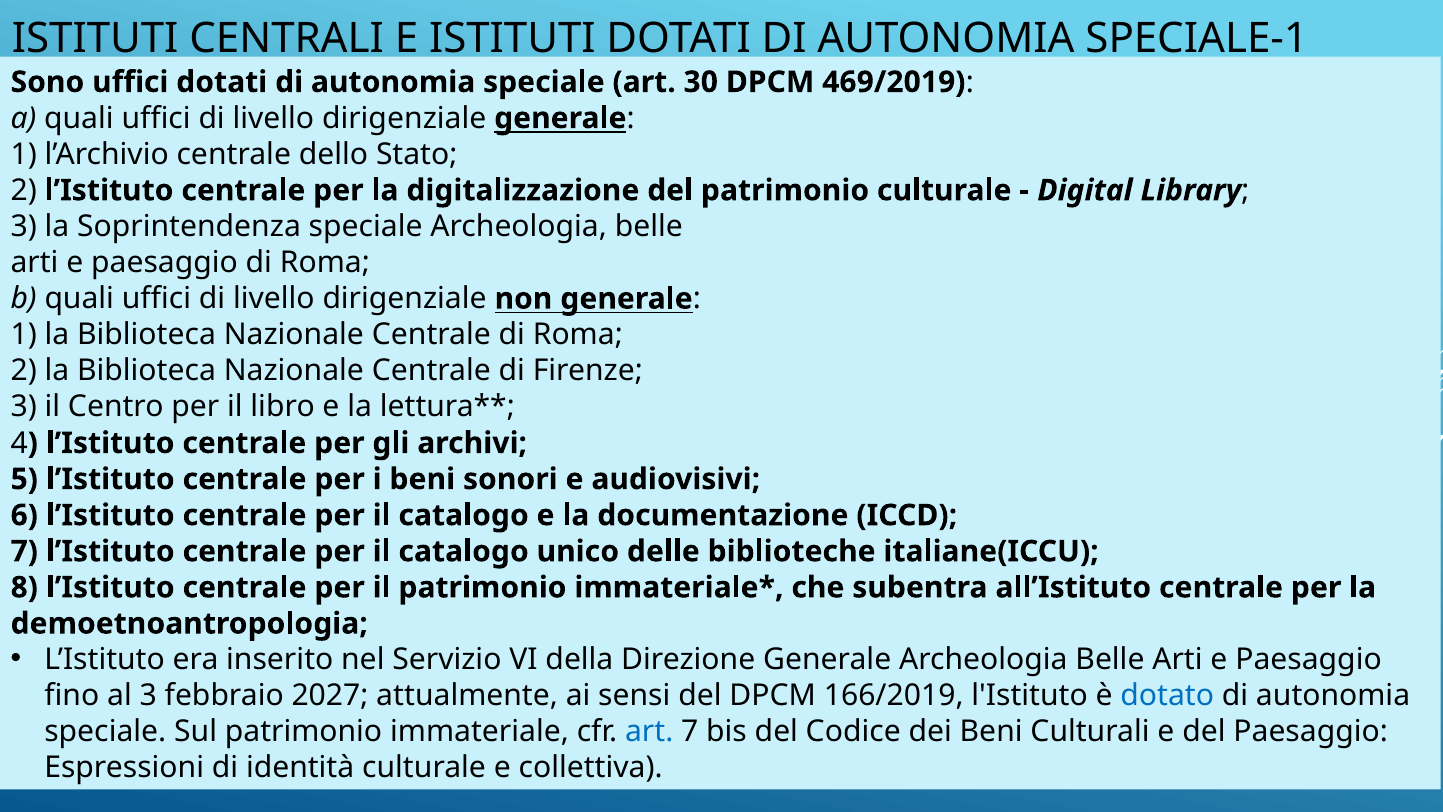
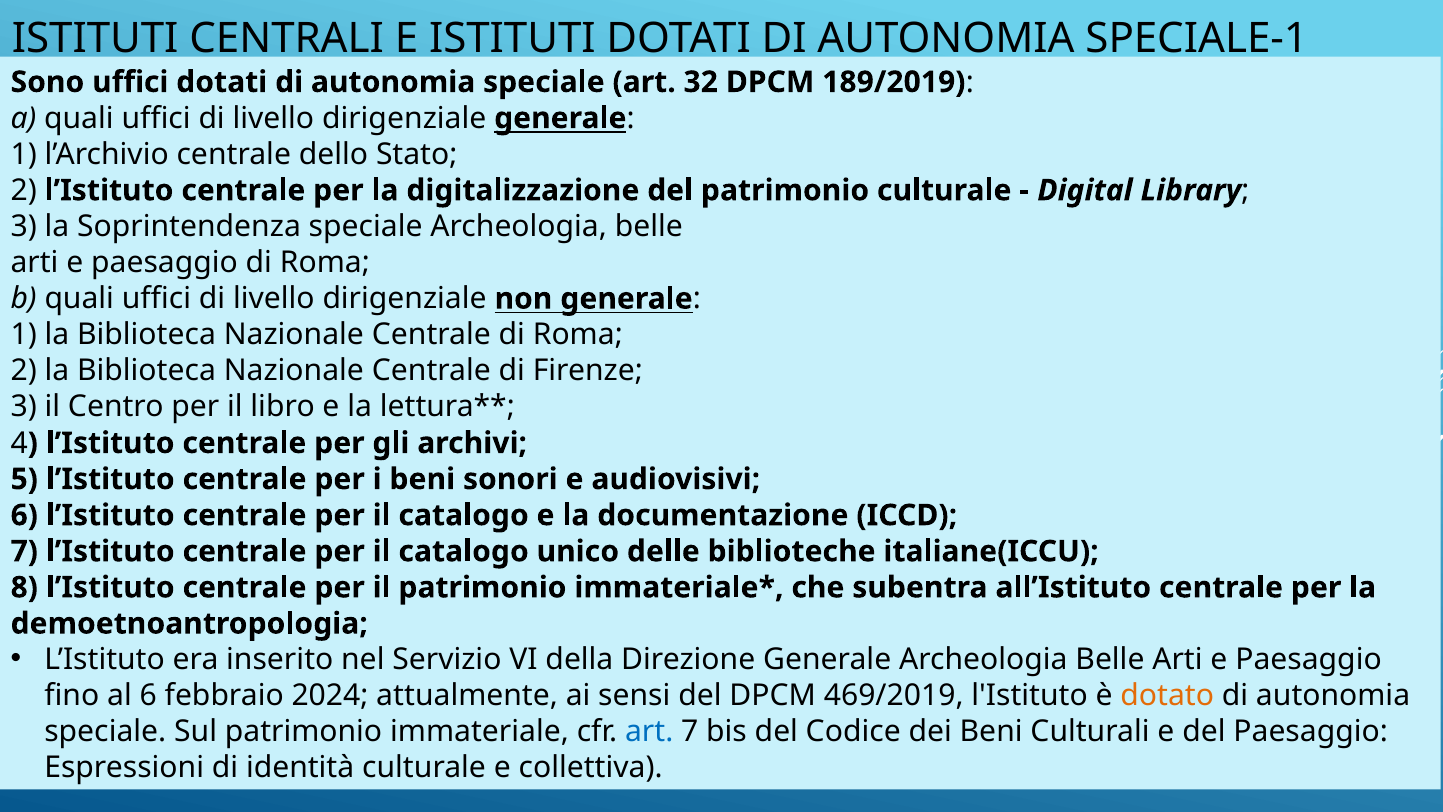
30: 30 -> 32
469/2019: 469/2019 -> 189/2019
al 3: 3 -> 6
2027: 2027 -> 2024
166/2019: 166/2019 -> 469/2019
dotato colour: blue -> orange
